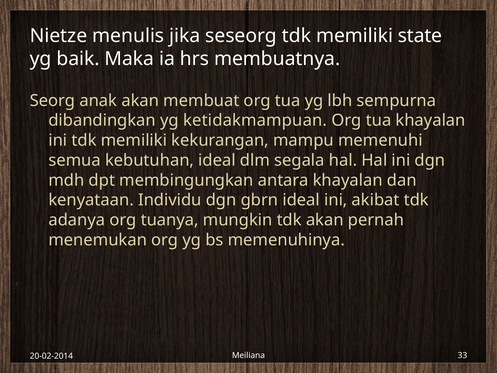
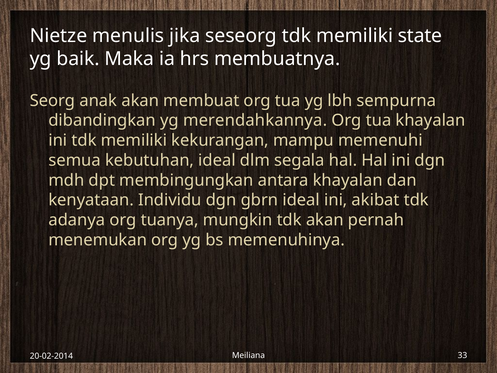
ketidakmampuan: ketidakmampuan -> merendahkannya
